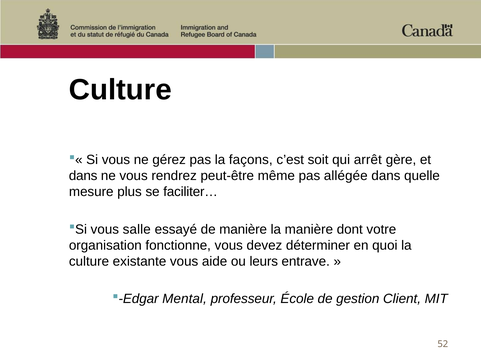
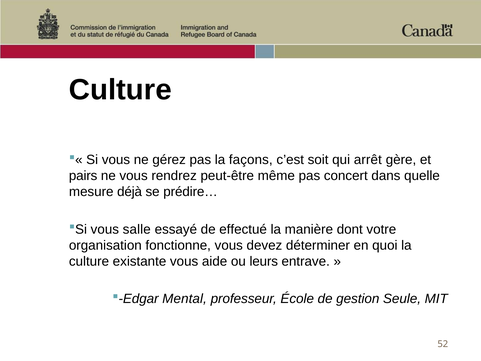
dans at (83, 176): dans -> pairs
allégée: allégée -> concert
plus: plus -> déjà
faciliter…: faciliter… -> prédire…
de manière: manière -> effectué
Client: Client -> Seule
